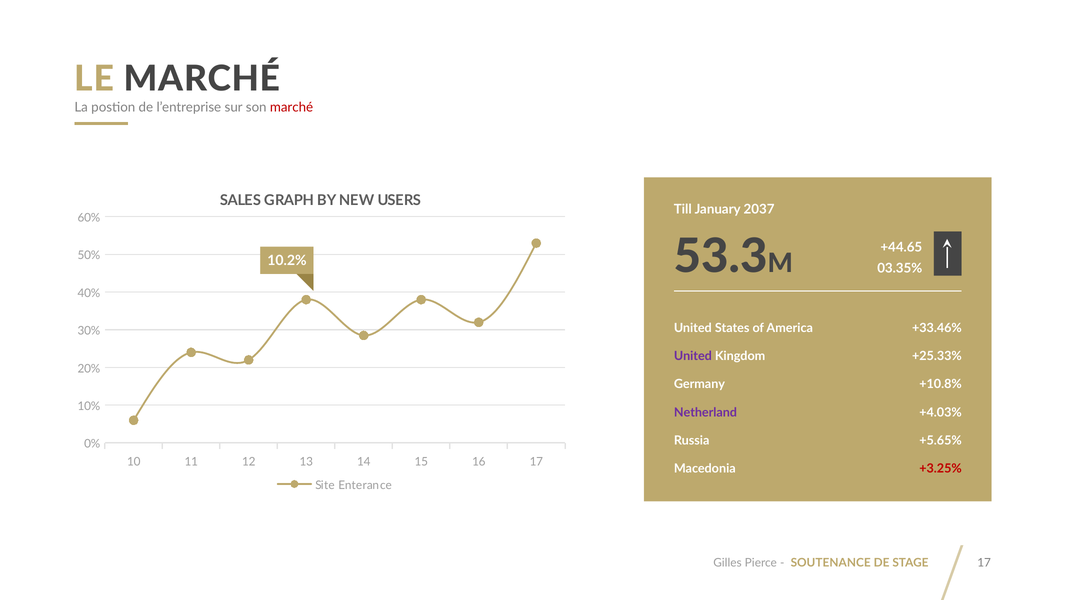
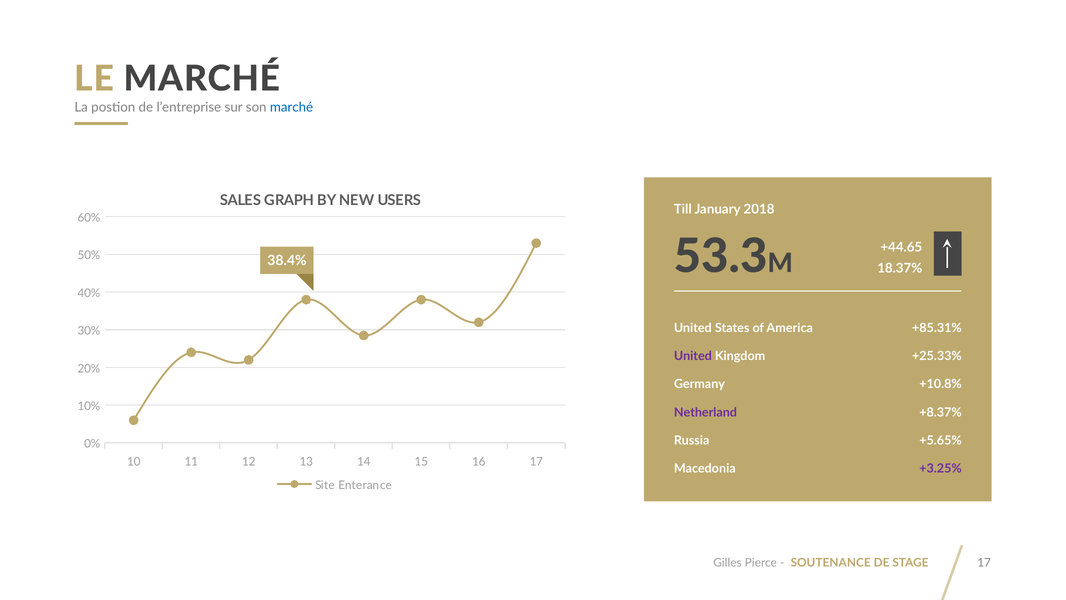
marché at (292, 107) colour: red -> blue
2037: 2037 -> 2018
10.2%: 10.2% -> 38.4%
03.35%: 03.35% -> 18.37%
+33.46%: +33.46% -> +85.31%
+4.03%: +4.03% -> +8.37%
+3.25% colour: red -> purple
